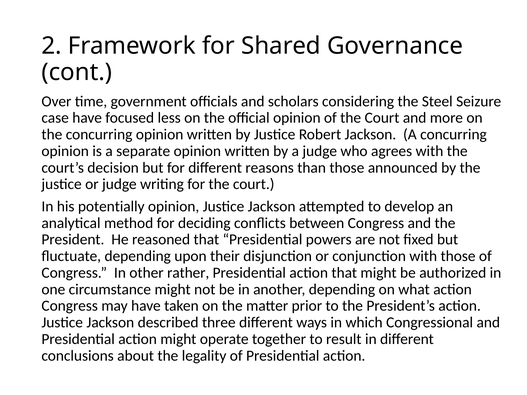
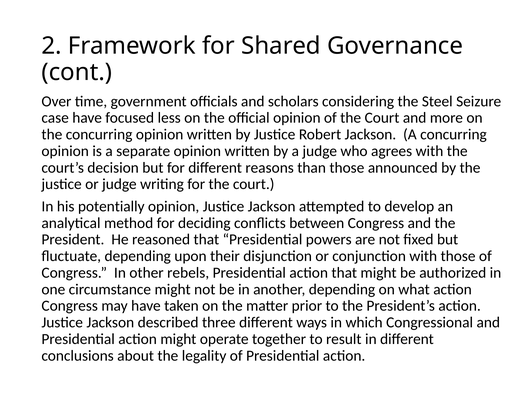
rather: rather -> rebels
